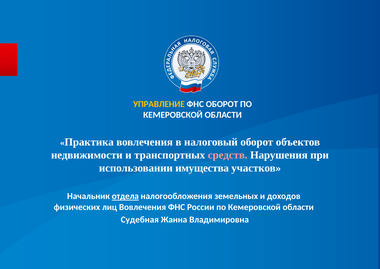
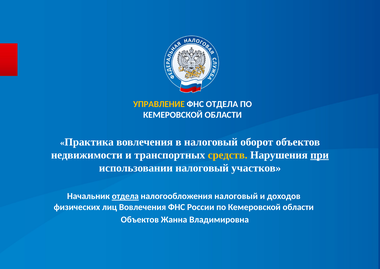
ФНС ОБОРОТ: ОБОРОТ -> ОТДЕЛА
средств colour: pink -> yellow
при underline: none -> present
использовании имущества: имущества -> налоговый
налогообложения земельных: земельных -> налоговый
Судебная at (140, 220): Судебная -> Объектов
